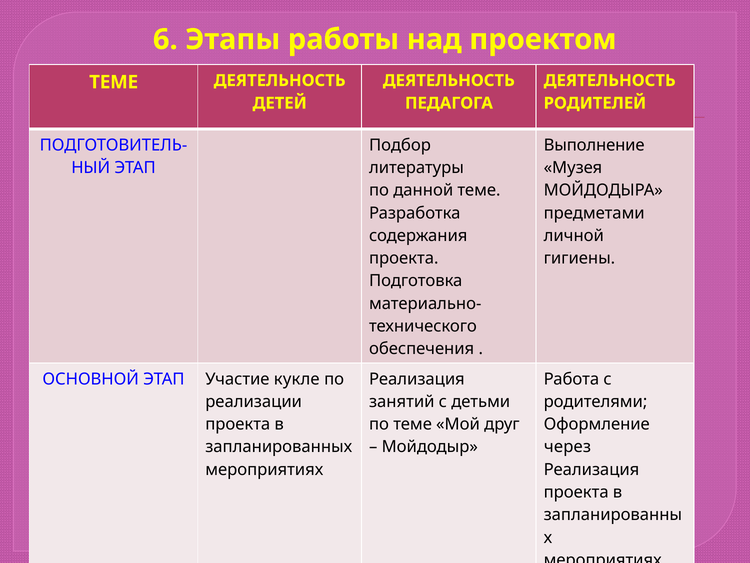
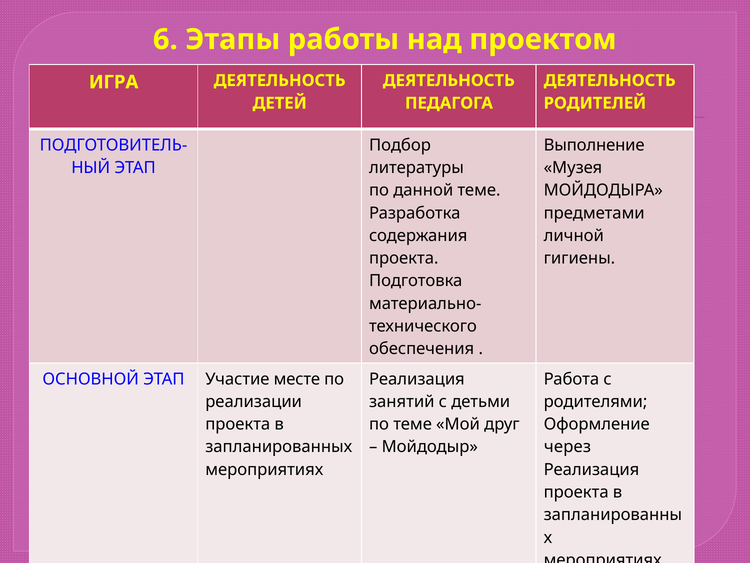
ТЕМЕ at (114, 82): ТЕМЕ -> ИГРА
кукле: кукле -> месте
